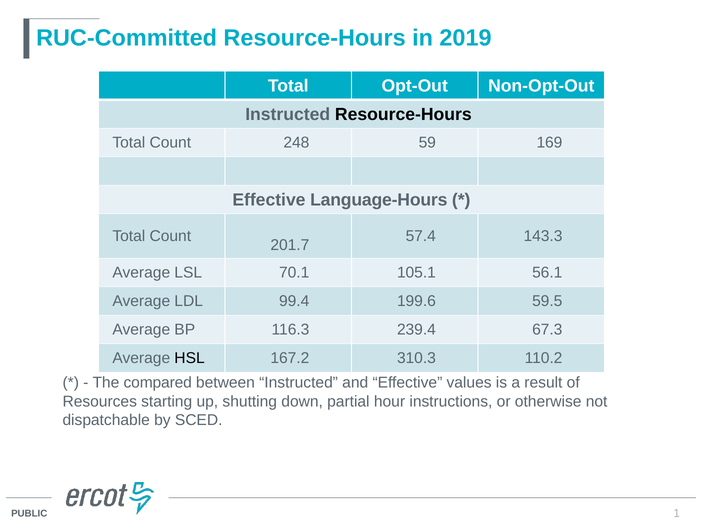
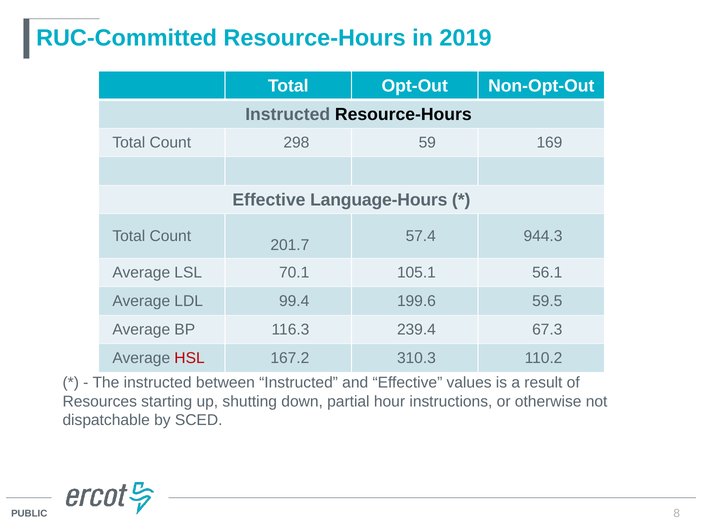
248: 248 -> 298
143.3: 143.3 -> 944.3
HSL colour: black -> red
The compared: compared -> instructed
1: 1 -> 8
